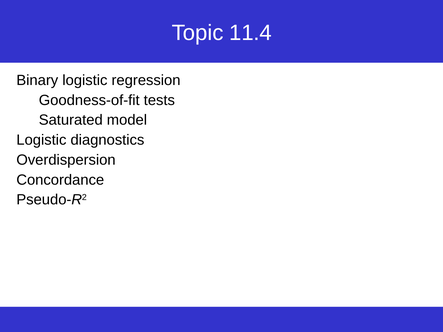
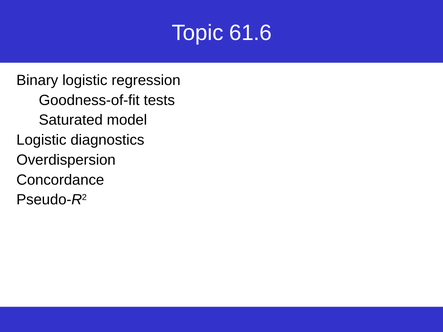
11.4: 11.4 -> 61.6
